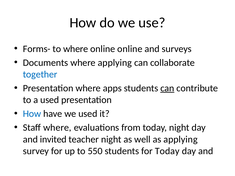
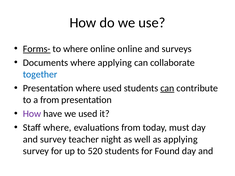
Forms- underline: none -> present
where apps: apps -> used
a used: used -> from
How at (32, 114) colour: blue -> purple
today night: night -> must
and invited: invited -> survey
550: 550 -> 520
for Today: Today -> Found
